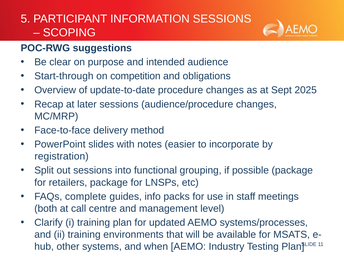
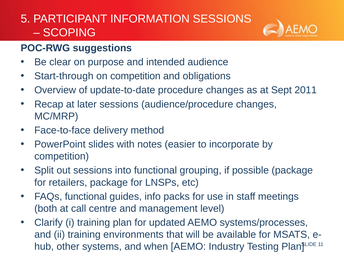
2025: 2025 -> 2011
registration at (62, 156): registration -> competition
FAQs complete: complete -> functional
